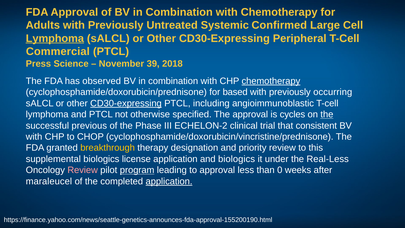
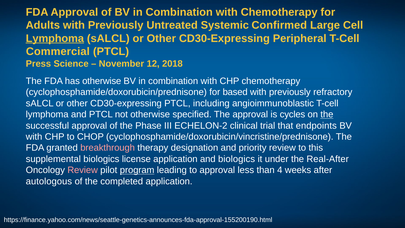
39: 39 -> 12
has observed: observed -> otherwise
chemotherapy at (271, 81) underline: present -> none
occurring: occurring -> refractory
CD30-expressing at (126, 103) underline: present -> none
successful previous: previous -> approval
consistent: consistent -> endpoints
breakthrough colour: yellow -> pink
Real-Less: Real-Less -> Real-After
0: 0 -> 4
maraleucel: maraleucel -> autologous
application at (169, 181) underline: present -> none
